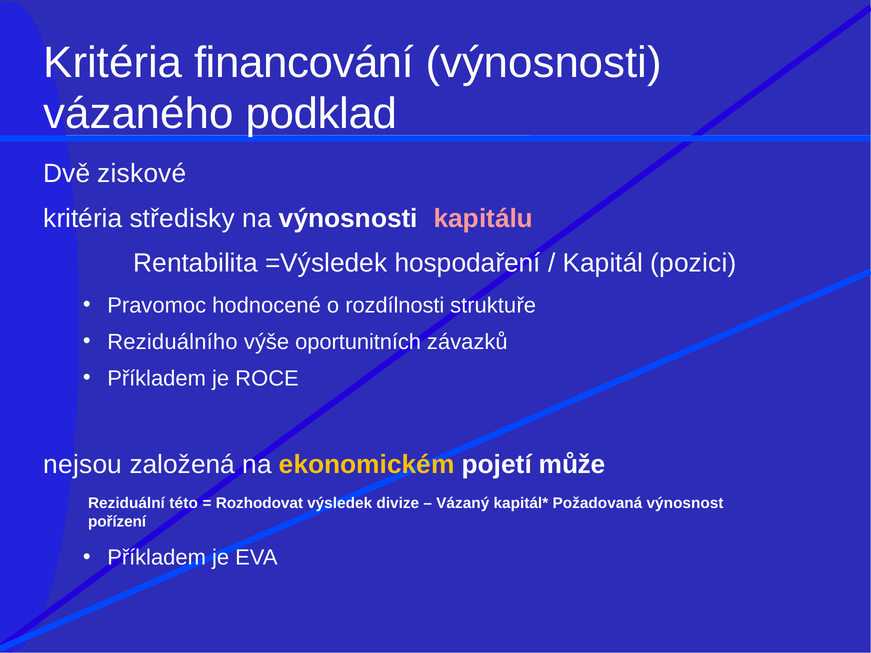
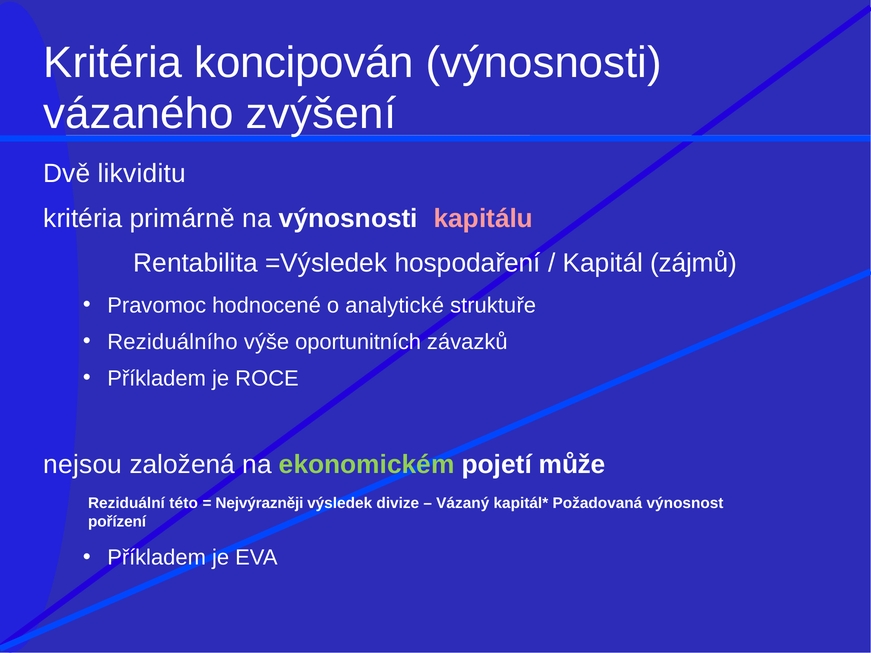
financování: financování -> koncipován
podklad: podklad -> zvýšení
ziskové: ziskové -> likviditu
středisky: středisky -> primárně
pozici: pozici -> zájmů
rozdílnosti: rozdílnosti -> analytické
ekonomickém colour: yellow -> light green
Rozhodovat: Rozhodovat -> Nejvýrazněji
